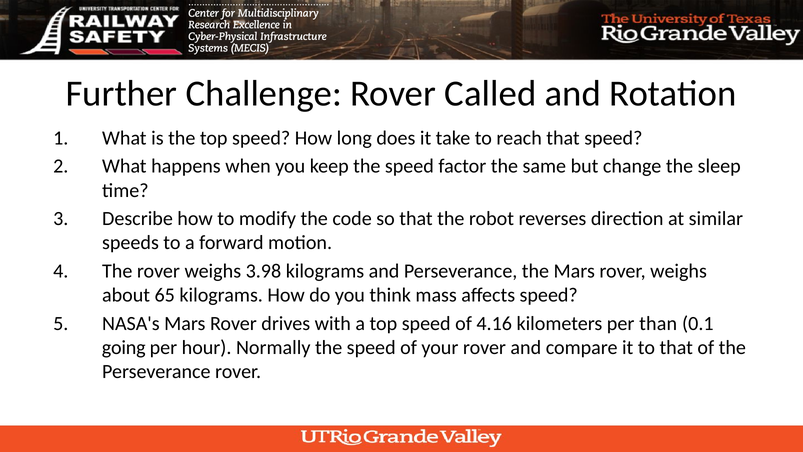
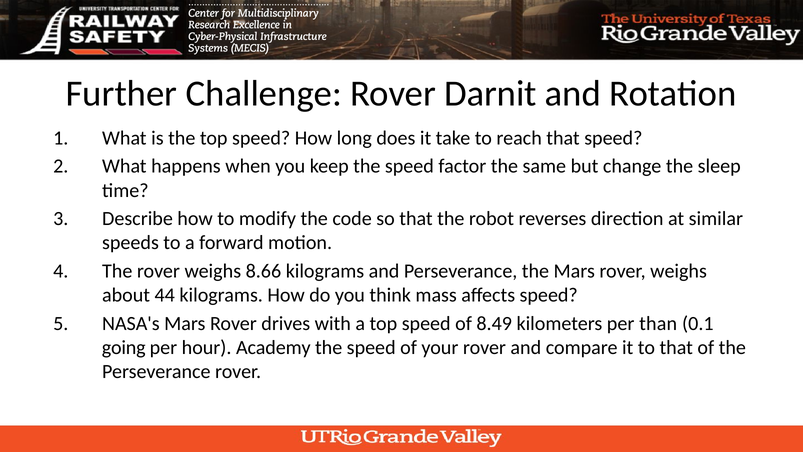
Called: Called -> Darnit
3.98: 3.98 -> 8.66
65: 65 -> 44
4.16: 4.16 -> 8.49
Normally: Normally -> Academy
